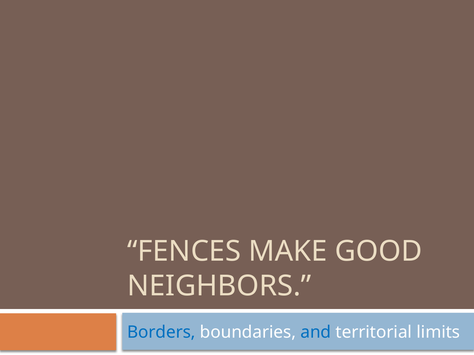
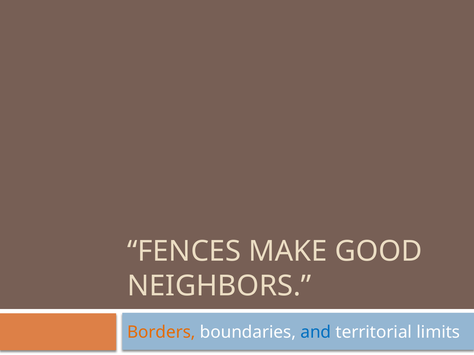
Borders colour: blue -> orange
